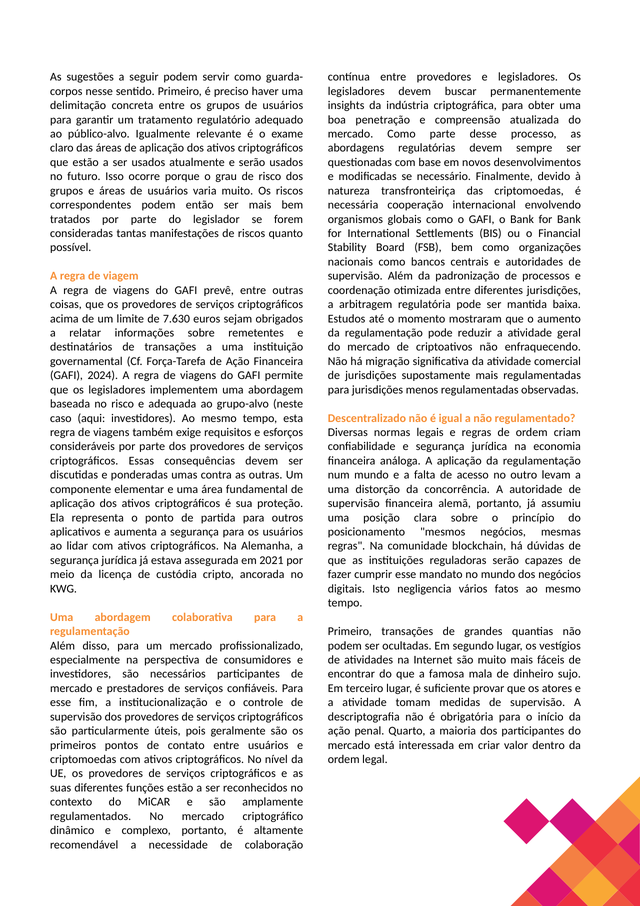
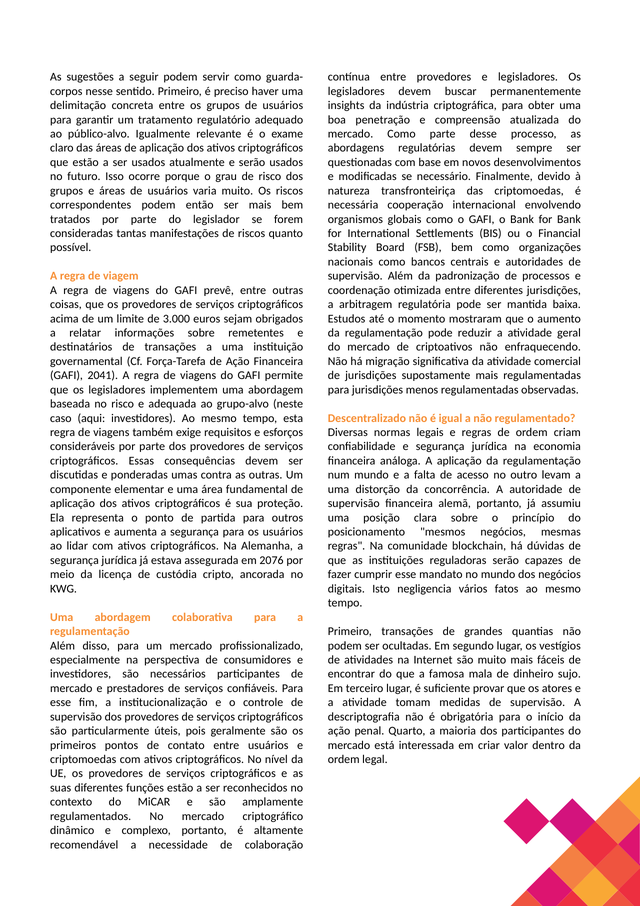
7.630: 7.630 -> 3.000
2024: 2024 -> 2041
2021: 2021 -> 2076
